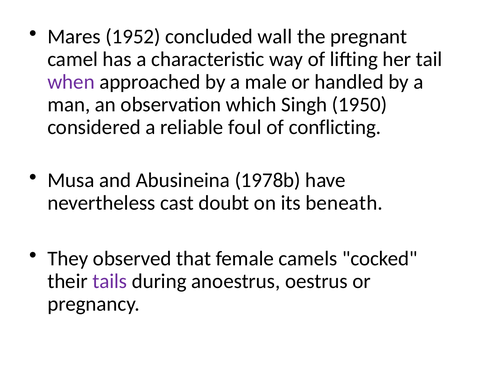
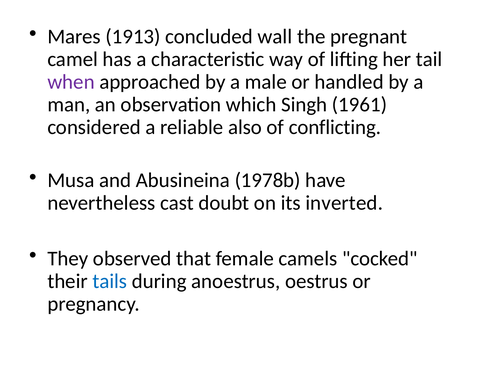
1952: 1952 -> 1913
1950: 1950 -> 1961
foul: foul -> also
beneath: beneath -> inverted
tails colour: purple -> blue
